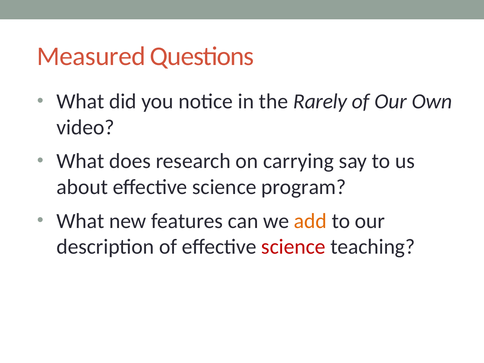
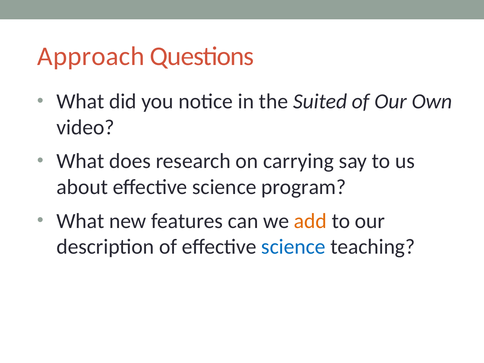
Measured: Measured -> Approach
Rarely: Rarely -> Suited
science at (293, 247) colour: red -> blue
